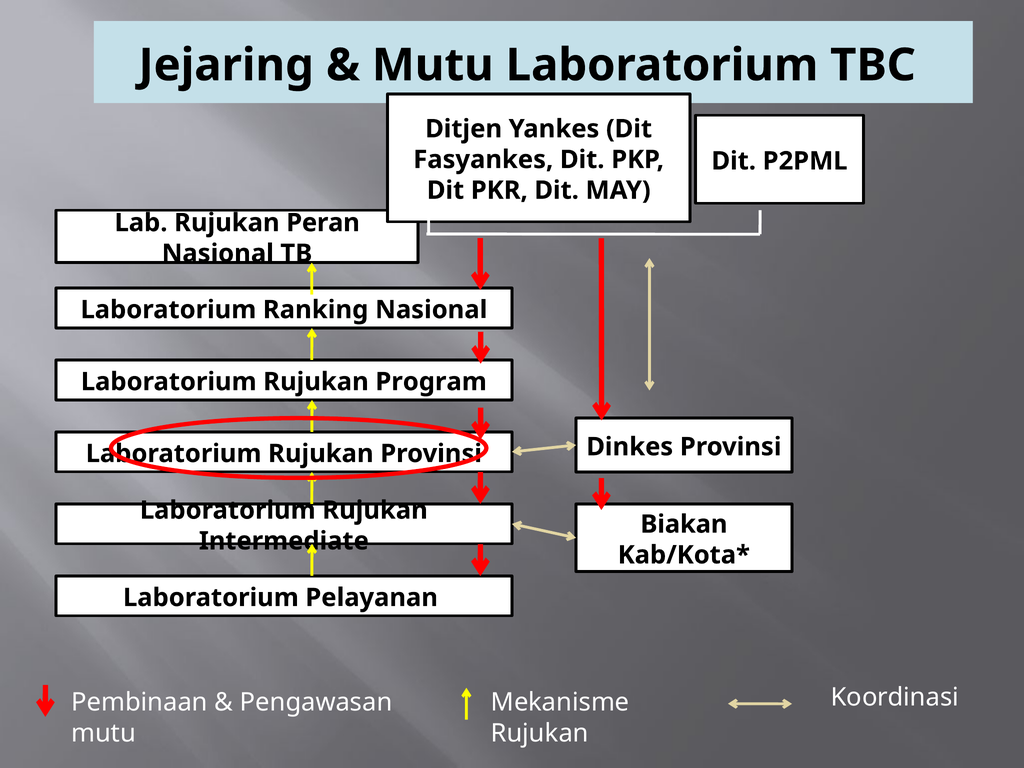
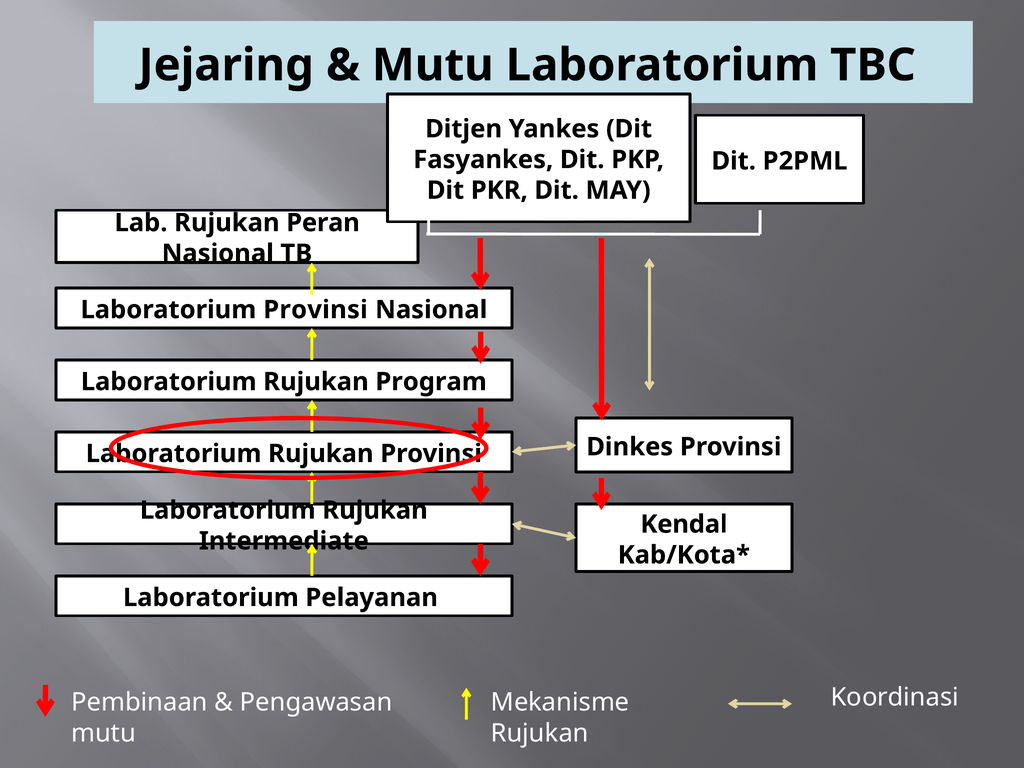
Laboratorium Ranking: Ranking -> Provinsi
Biakan: Biakan -> Kendal
